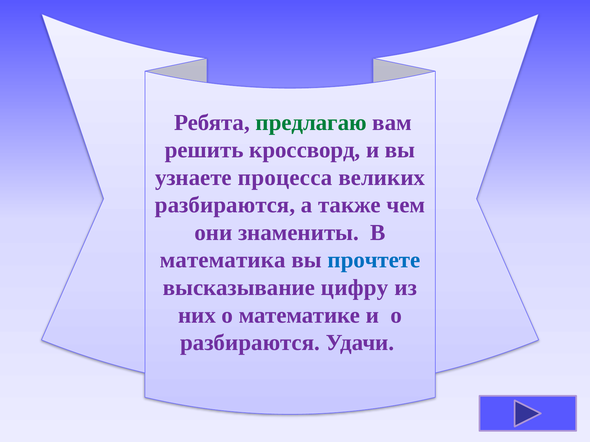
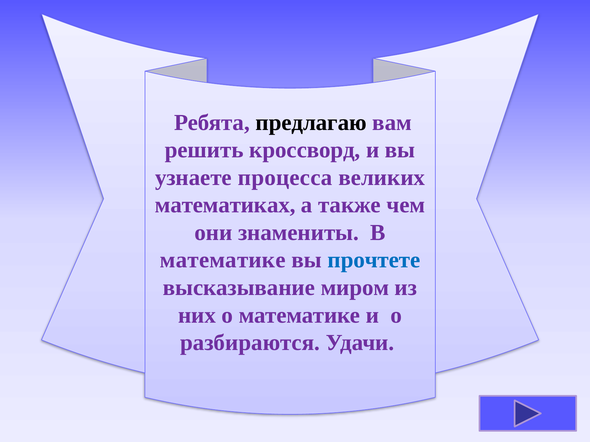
предлагаю colour: green -> black
разбираются at (225, 205): разбираются -> математиках
математика at (223, 260): математика -> математике
цифру: цифру -> миром
